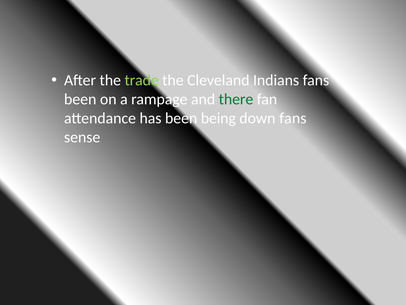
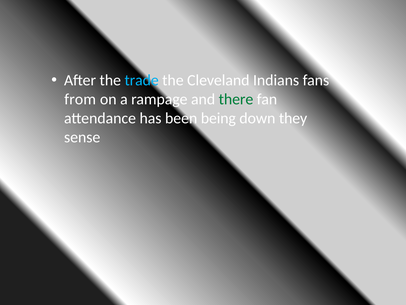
trade colour: light green -> light blue
been at (80, 99): been -> from
down fans: fans -> they
